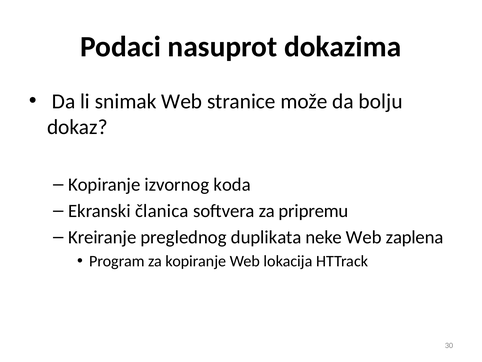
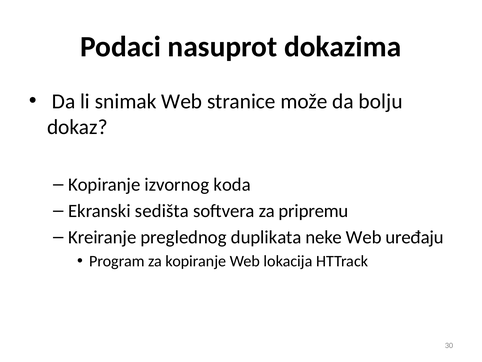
članica: članica -> sedišta
zaplena: zaplena -> uređaju
